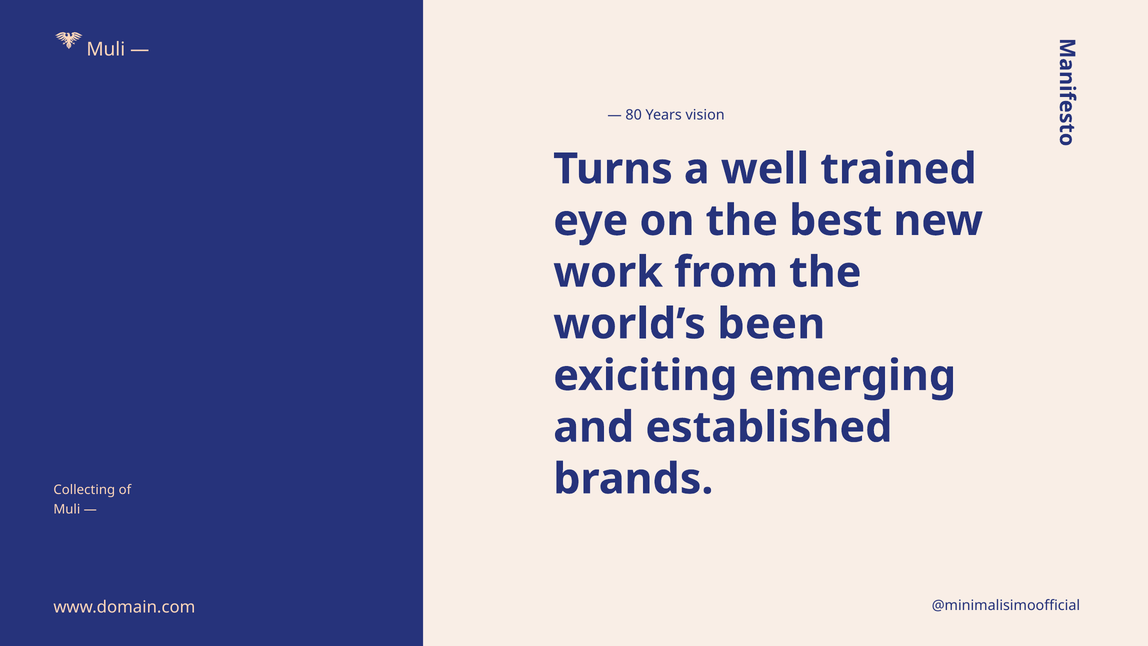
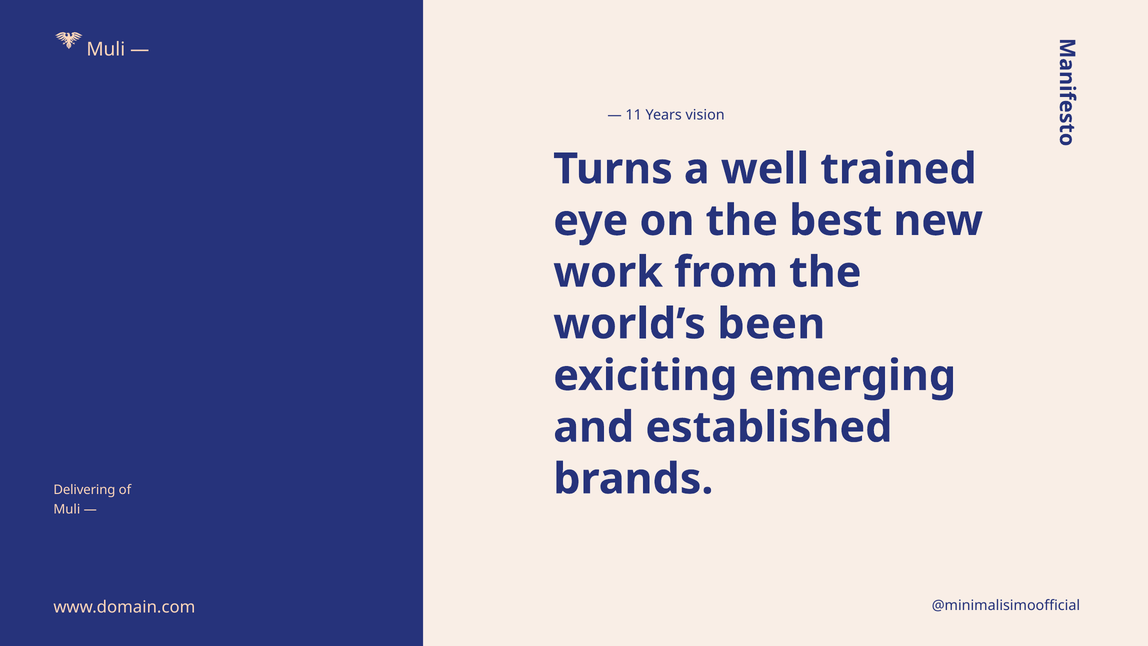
80: 80 -> 11
Collecting: Collecting -> Delivering
